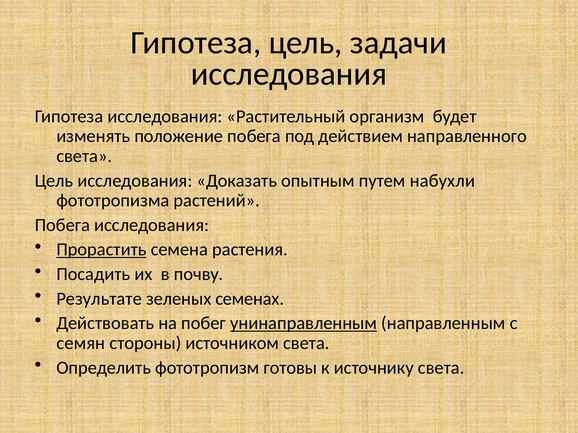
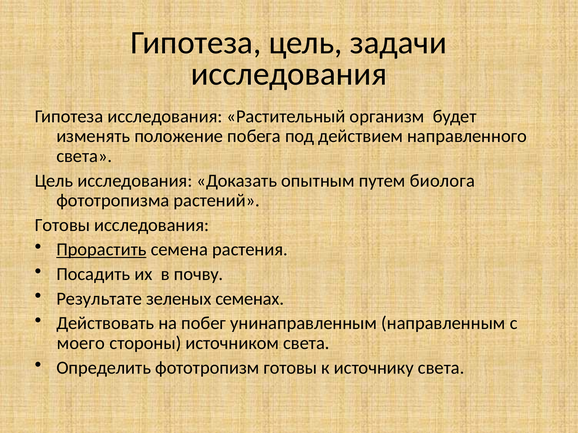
набухли: набухли -> биолога
Побега at (62, 225): Побега -> Готовы
унинаправленным underline: present -> none
семян: семян -> моего
